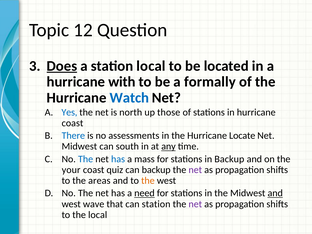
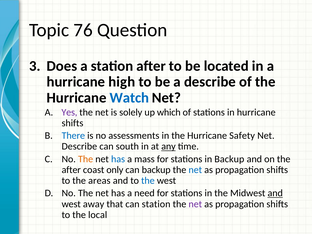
12: 12 -> 76
Does underline: present -> none
station local: local -> after
with: with -> high
a formally: formally -> describe
Yes colour: blue -> purple
north: north -> solely
those: those -> which
coast at (72, 123): coast -> shifts
Locate: Locate -> Safety
Midwest at (79, 146): Midwest -> Describe
The at (86, 159) colour: blue -> orange
your at (71, 170): your -> after
quiz: quiz -> only
net at (195, 170) colour: purple -> blue
the at (148, 181) colour: orange -> blue
need underline: present -> none
wave: wave -> away
